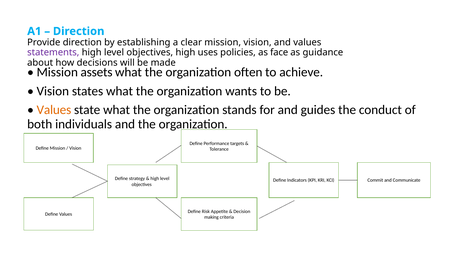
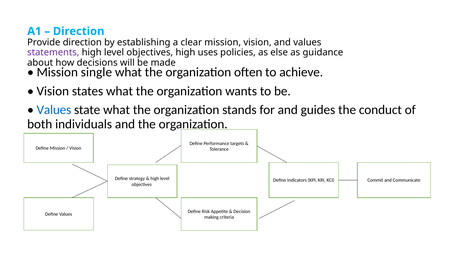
face: face -> else
assets: assets -> single
Values at (54, 110) colour: orange -> blue
